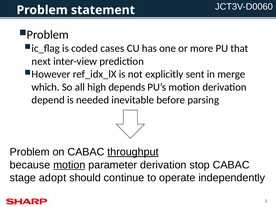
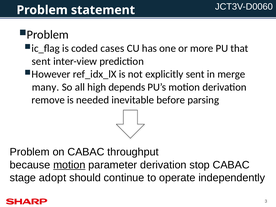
next at (41, 61): next -> sent
which: which -> many
depend: depend -> remove
throughput underline: present -> none
